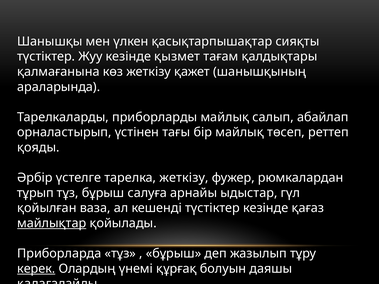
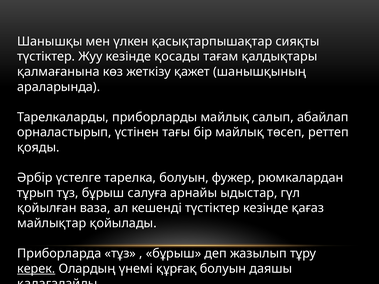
қызмет: қызмет -> қосады
тарелка жеткізу: жеткізу -> болуын
майлықтар underline: present -> none
